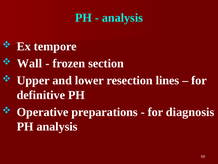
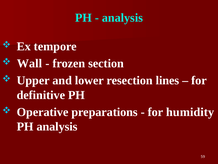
diagnosis: diagnosis -> humidity
